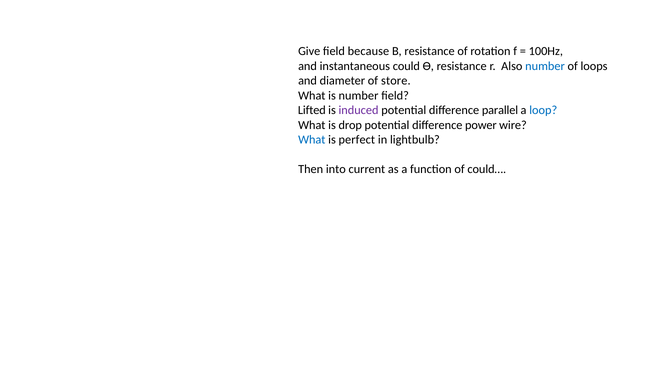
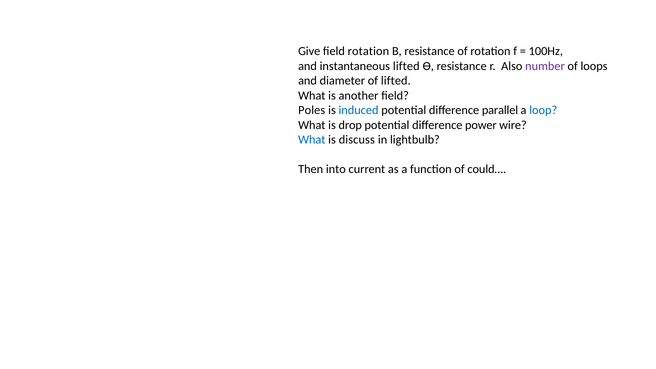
field because: because -> rotation
instantaneous could: could -> lifted
number at (545, 66) colour: blue -> purple
of store: store -> lifted
is number: number -> another
Lifted: Lifted -> Poles
induced colour: purple -> blue
perfect: perfect -> discuss
